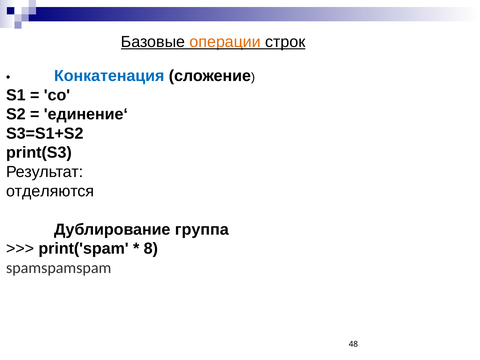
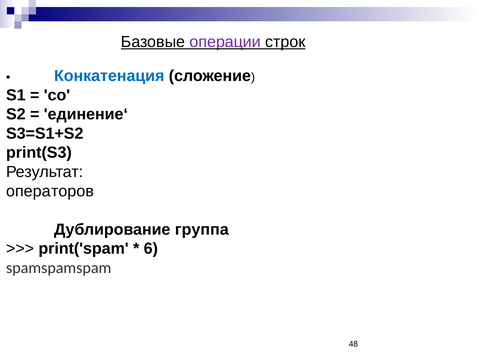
операции colour: orange -> purple
отделяются: отделяются -> операторов
8: 8 -> 6
